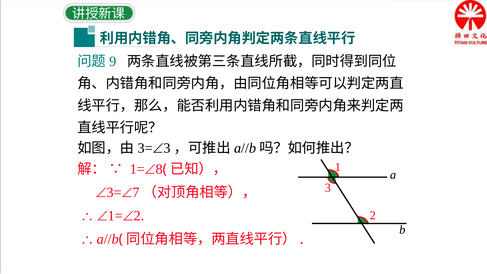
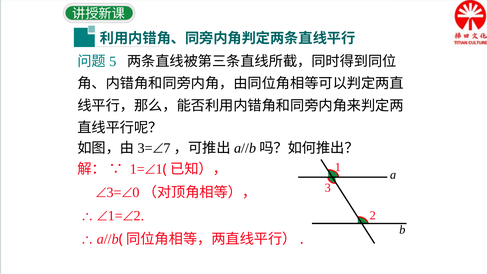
9: 9 -> 5
3 at (167, 148): 3 -> 7
8 at (159, 169): 8 -> 1
7: 7 -> 0
